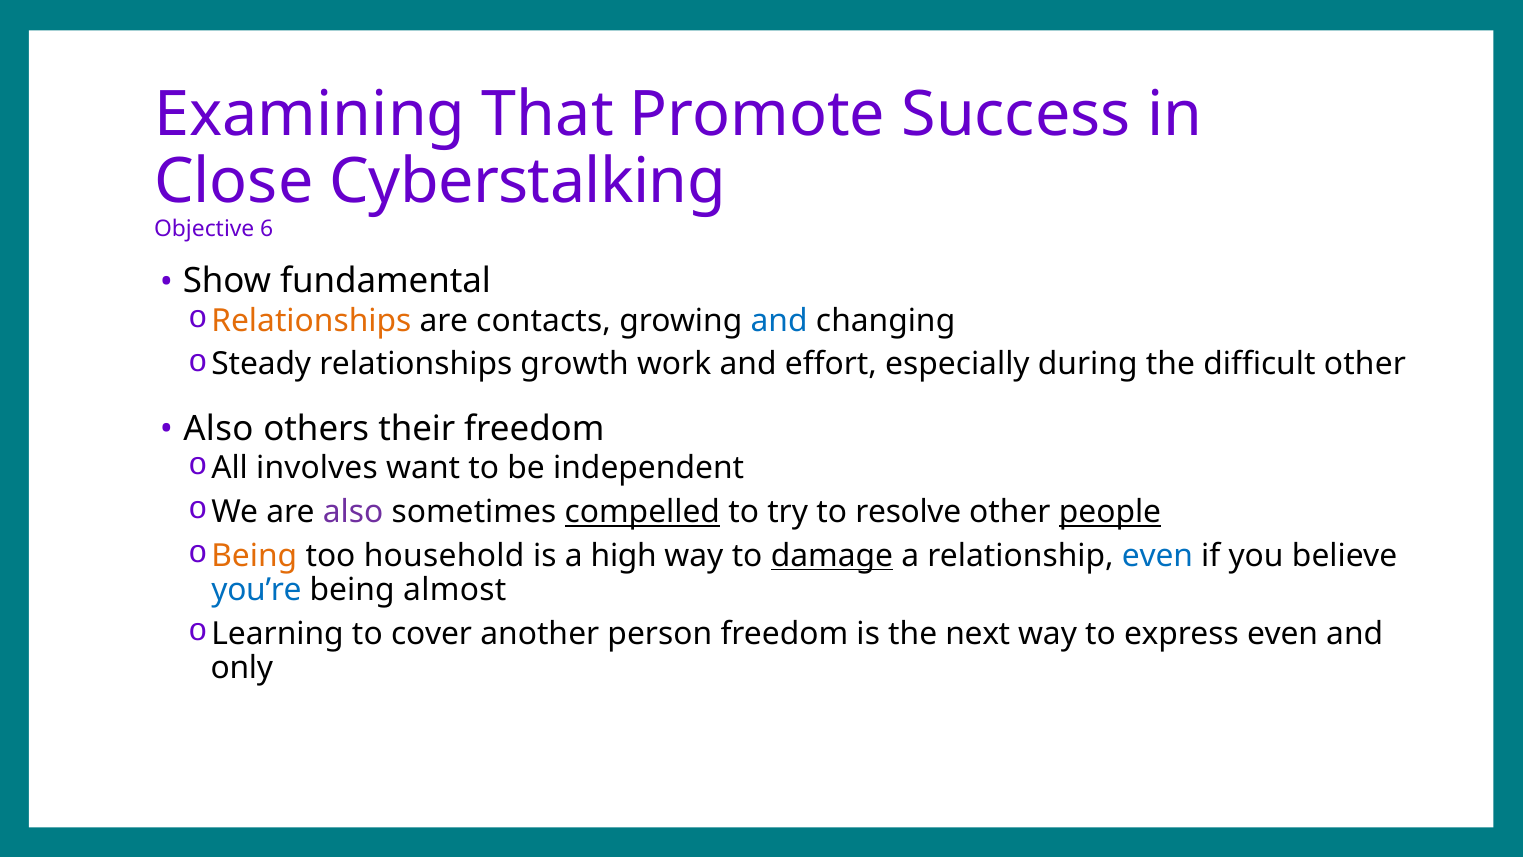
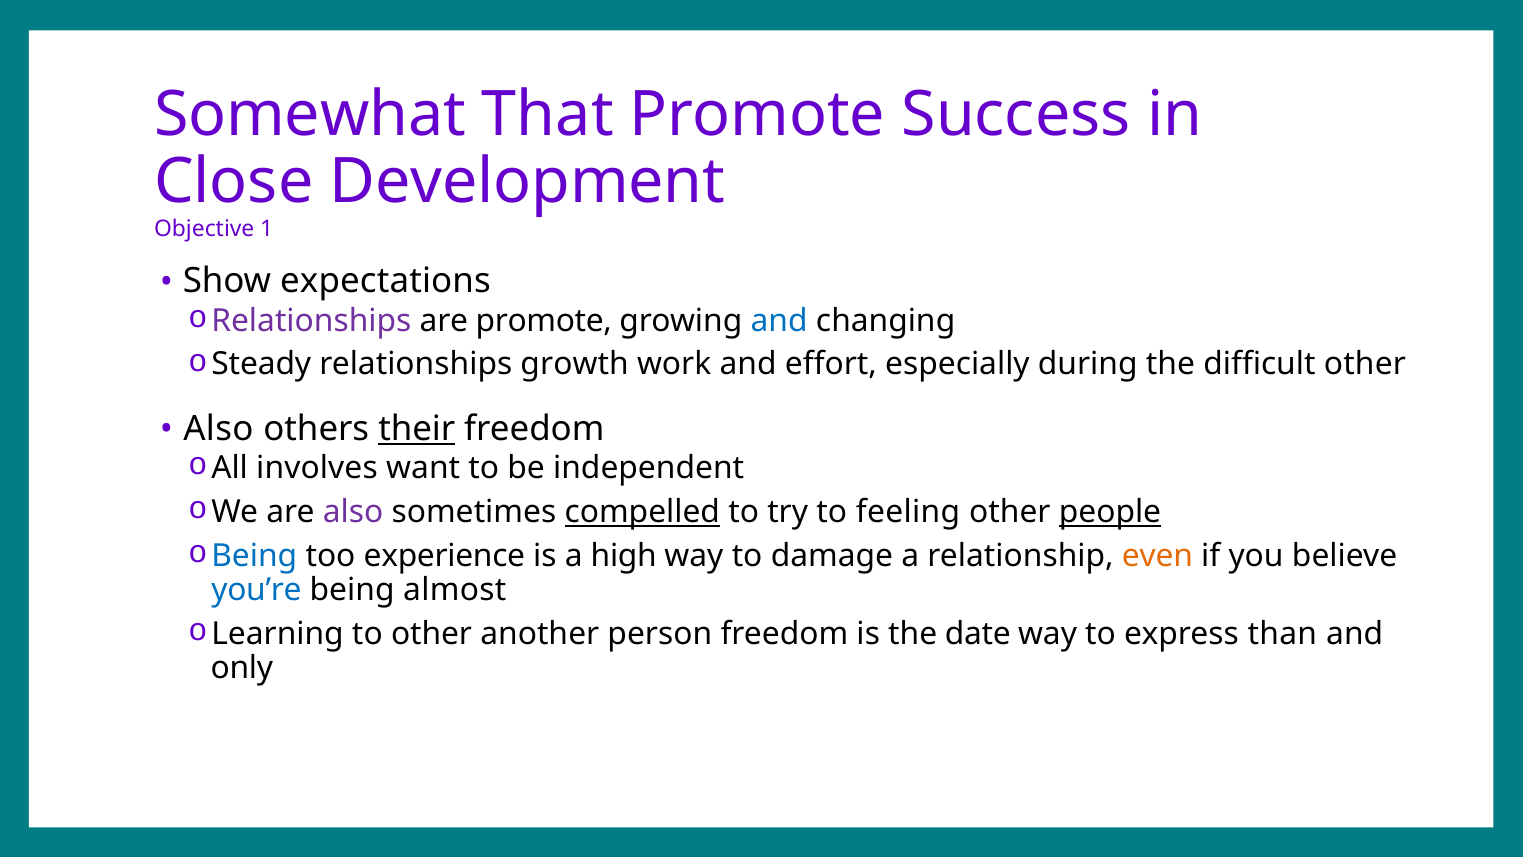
Examining: Examining -> Somewhat
Cyberstalking: Cyberstalking -> Development
6: 6 -> 1
fundamental: fundamental -> expectations
Relationships at (311, 321) colour: orange -> purple
are contacts: contacts -> promote
their underline: none -> present
resolve: resolve -> feeling
Being at (254, 556) colour: orange -> blue
household: household -> experience
damage underline: present -> none
even at (1157, 556) colour: blue -> orange
to cover: cover -> other
next: next -> date
express even: even -> than
